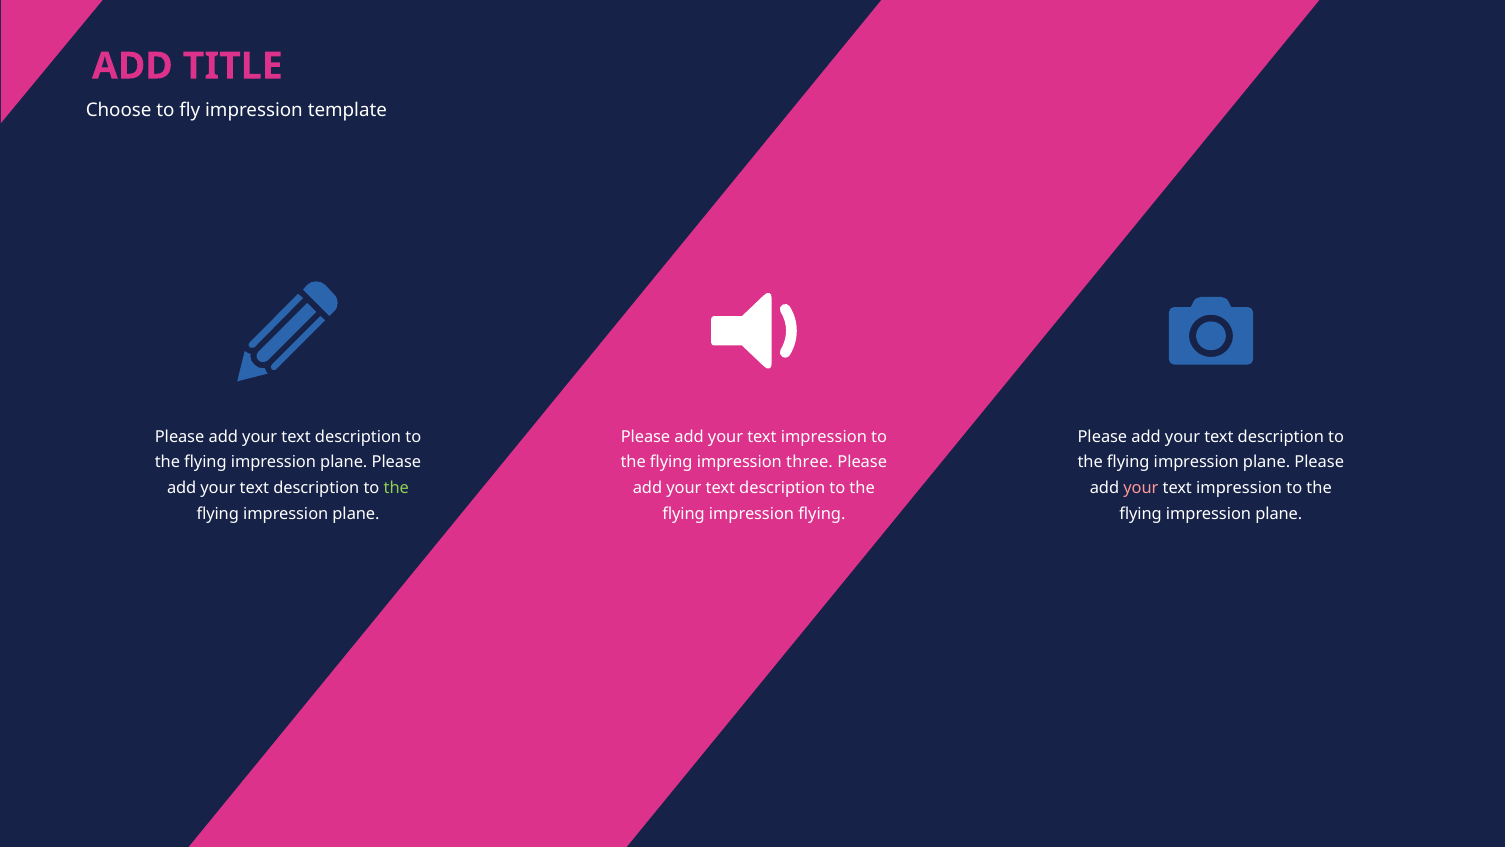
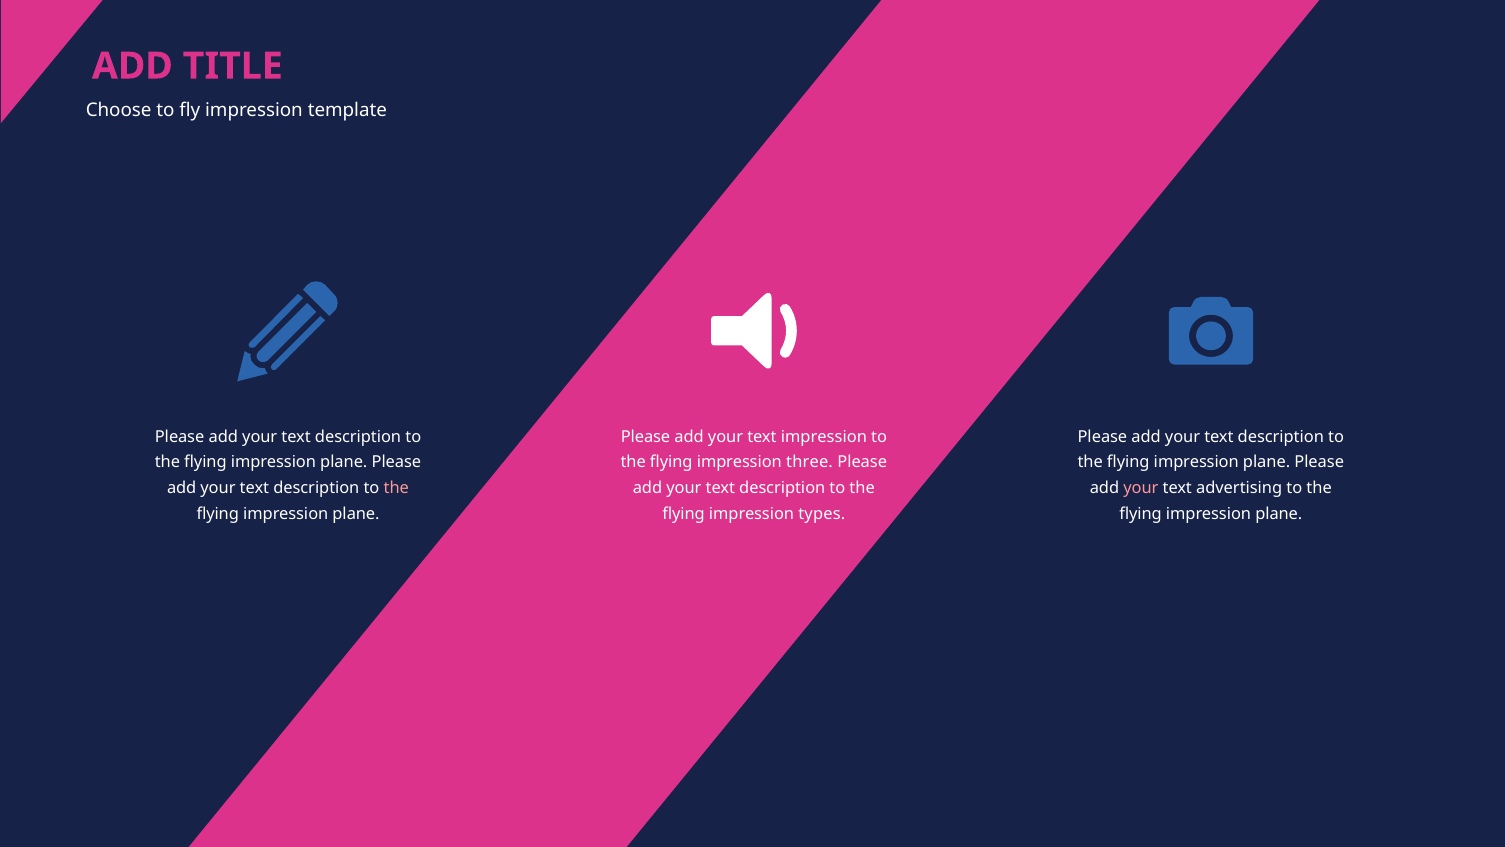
the at (396, 488) colour: light green -> pink
impression at (1239, 488): impression -> advertising
impression flying: flying -> types
